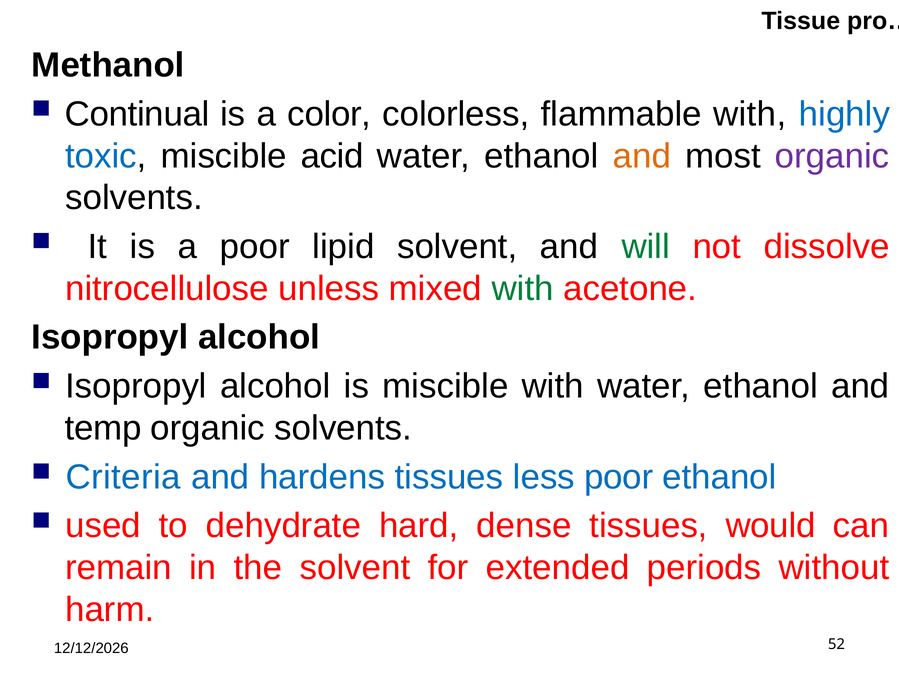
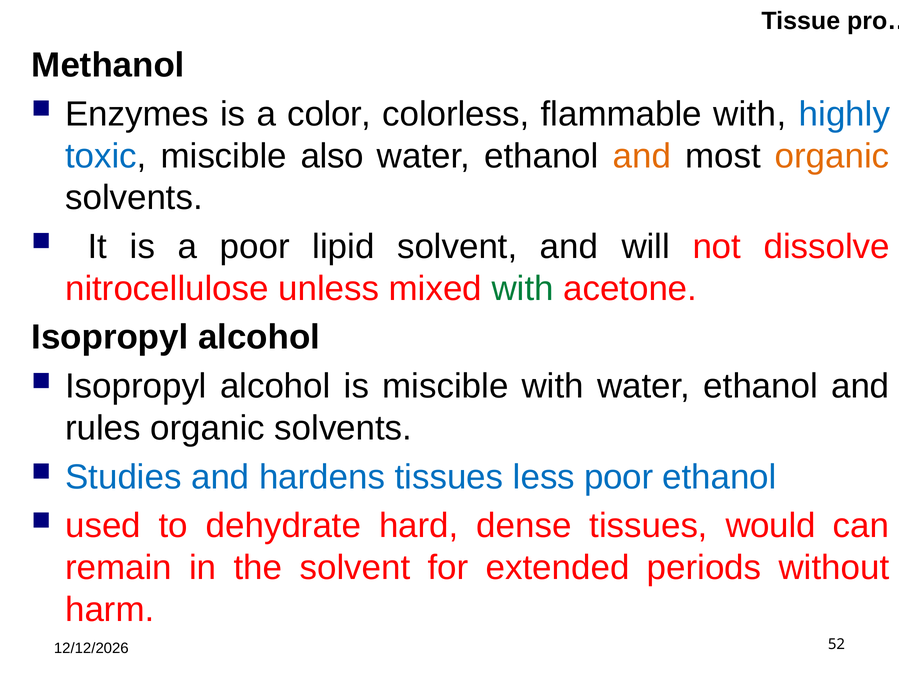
Continual: Continual -> Enzymes
acid: acid -> also
organic at (832, 156) colour: purple -> orange
will colour: green -> black
temp: temp -> rules
Criteria: Criteria -> Studies
